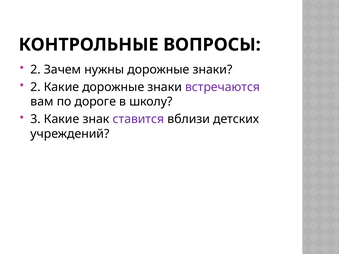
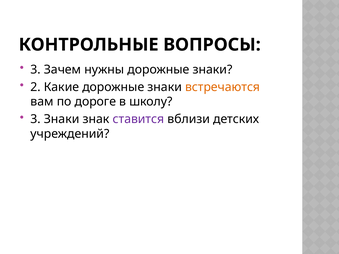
2 at (36, 70): 2 -> 3
встречаются colour: purple -> orange
3 Какие: Какие -> Знаки
